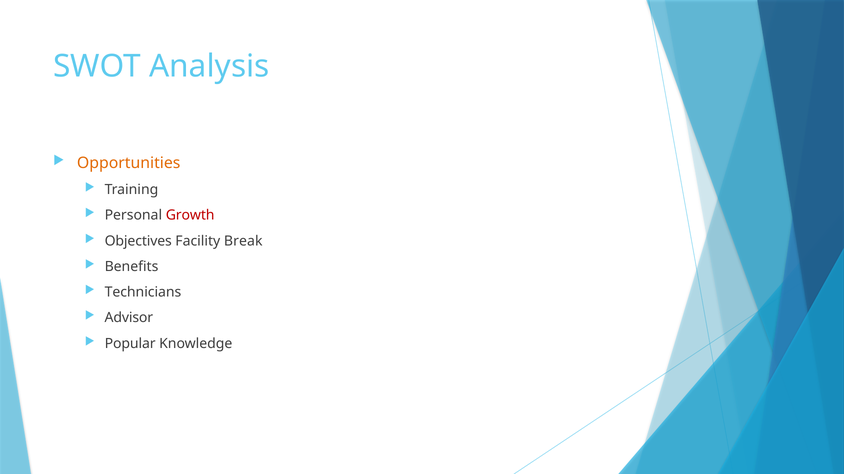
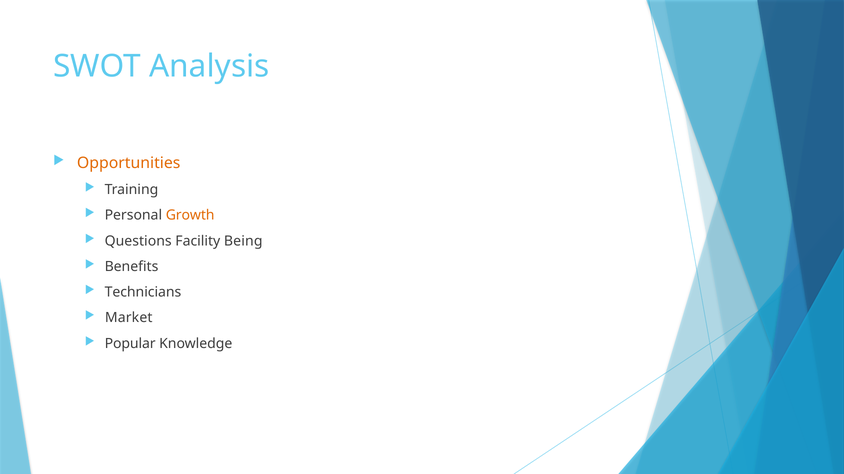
Growth colour: red -> orange
Objectives: Objectives -> Questions
Break: Break -> Being
Advisor: Advisor -> Market
